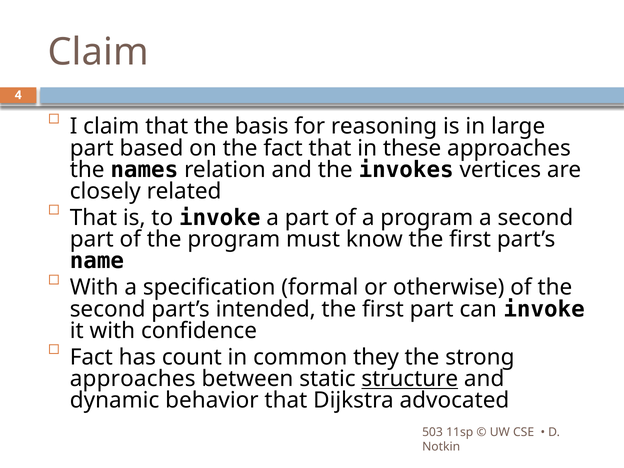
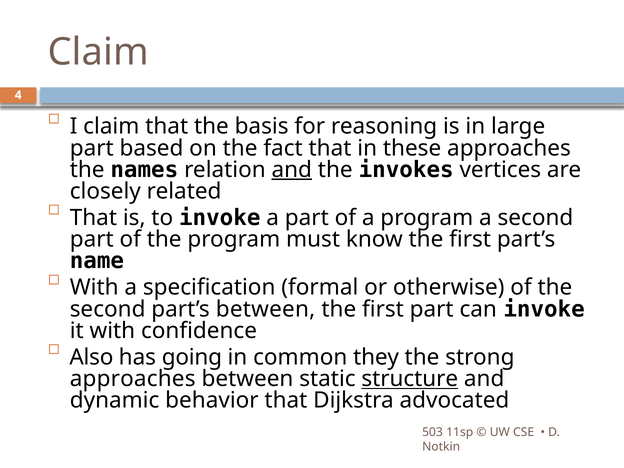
and at (292, 170) underline: none -> present
part’s intended: intended -> between
Fact at (91, 357): Fact -> Also
count: count -> going
